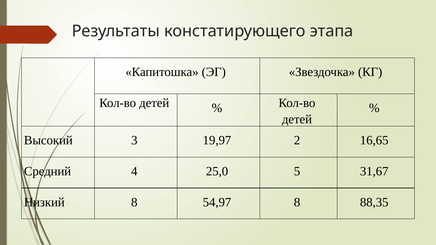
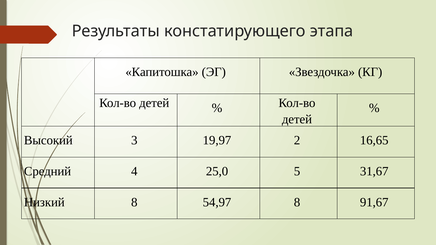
88,35: 88,35 -> 91,67
